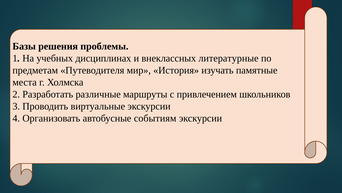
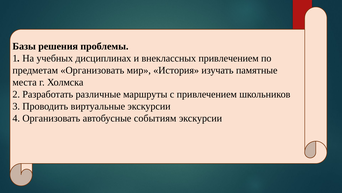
внеклассных литературные: литературные -> привлечением
предметам Путеводителя: Путеводителя -> Организовать
